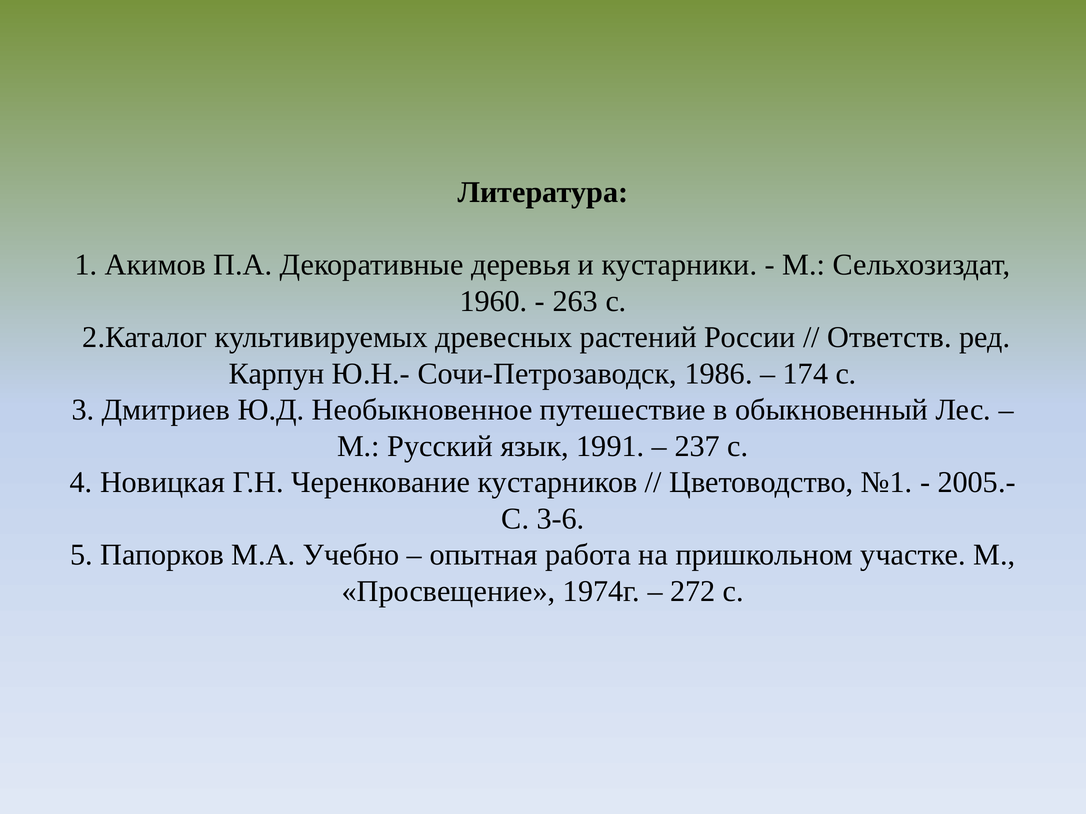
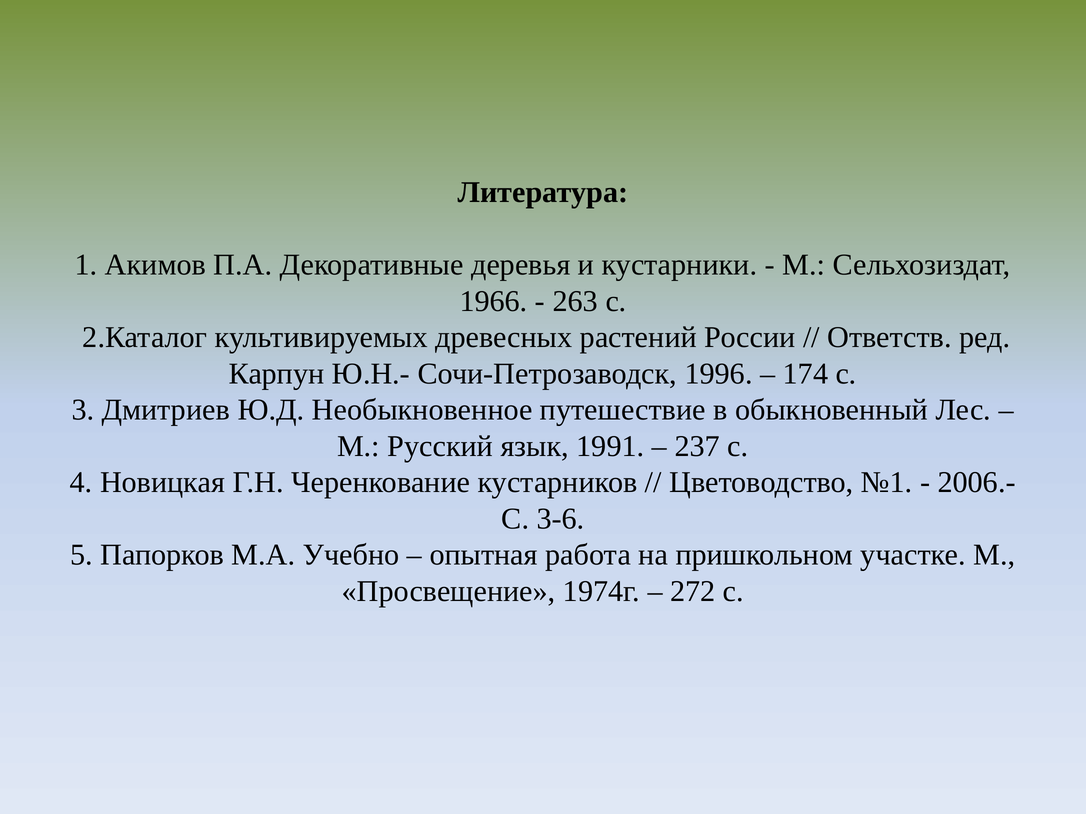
1960: 1960 -> 1966
1986: 1986 -> 1996
2005.-: 2005.- -> 2006.-
